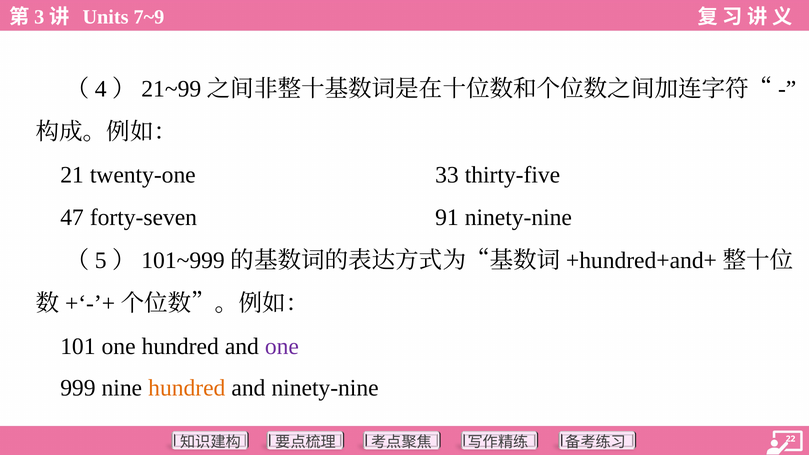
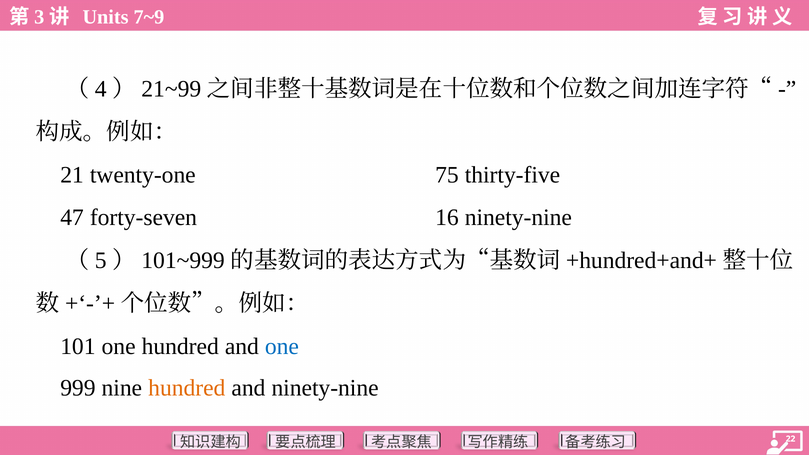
33: 33 -> 75
91: 91 -> 16
one at (282, 347) colour: purple -> blue
